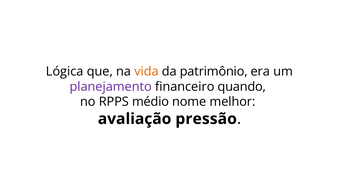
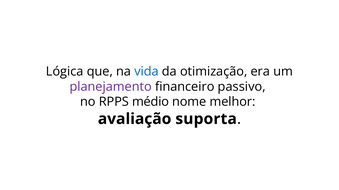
vida colour: orange -> blue
patrimônio: patrimônio -> otimização
quando: quando -> passivo
pressão: pressão -> suporta
